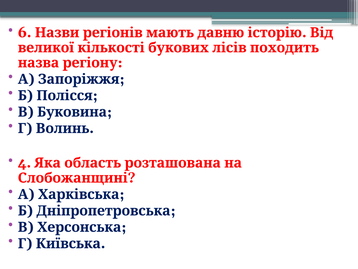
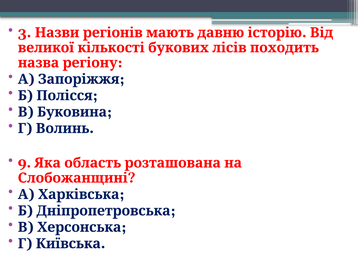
6: 6 -> 3
4: 4 -> 9
